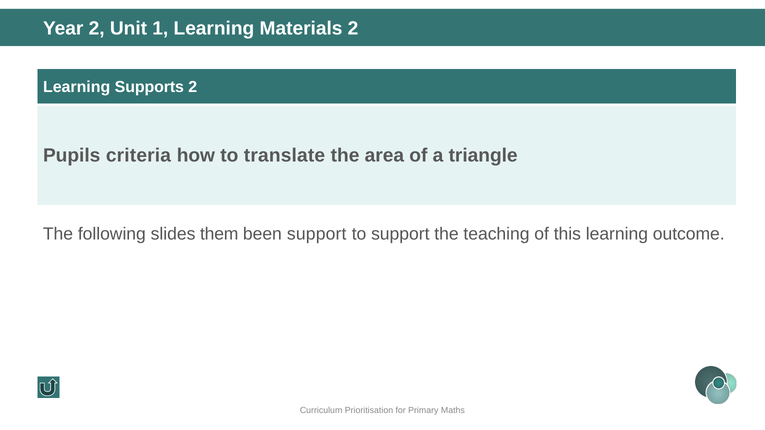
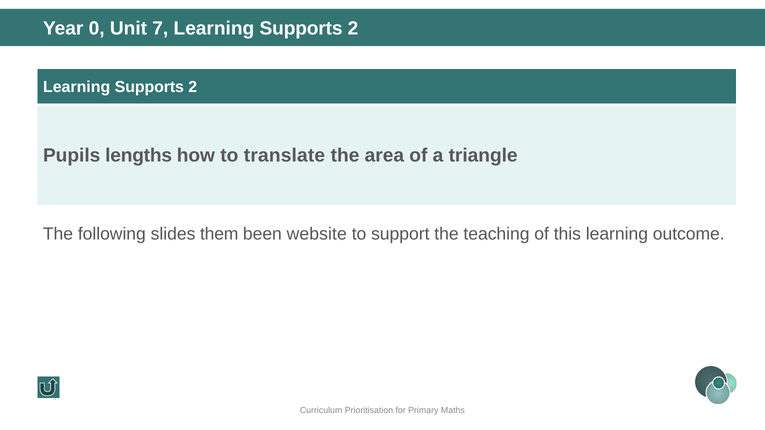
Year 2: 2 -> 0
1: 1 -> 7
Materials at (301, 29): Materials -> Supports
criteria: criteria -> lengths
been support: support -> website
